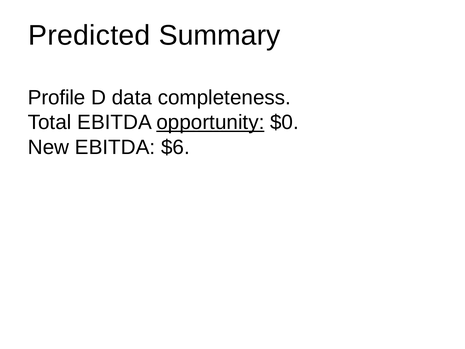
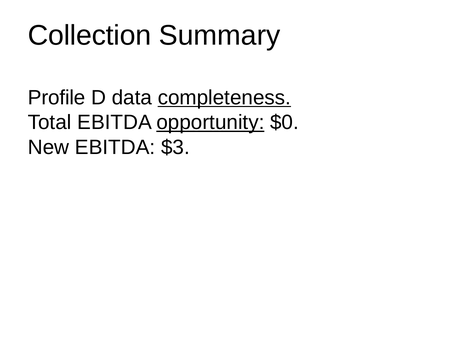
Predicted: Predicted -> Collection
completeness underline: none -> present
$6: $6 -> $3
